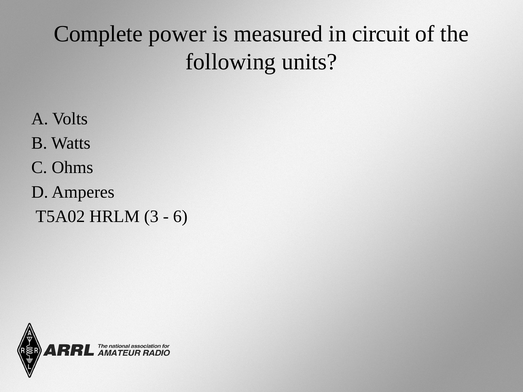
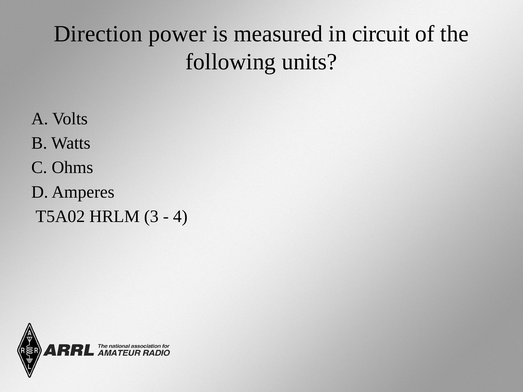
Complete: Complete -> Direction
6: 6 -> 4
